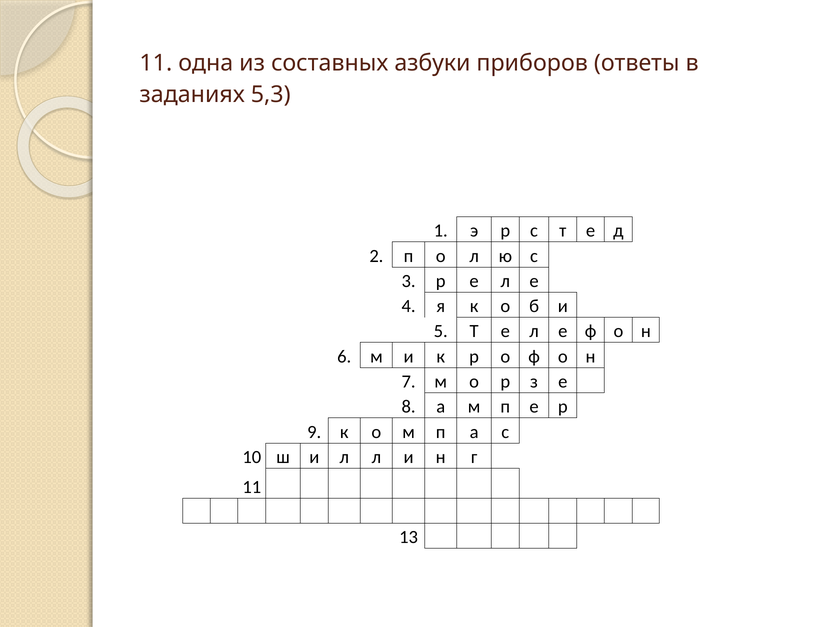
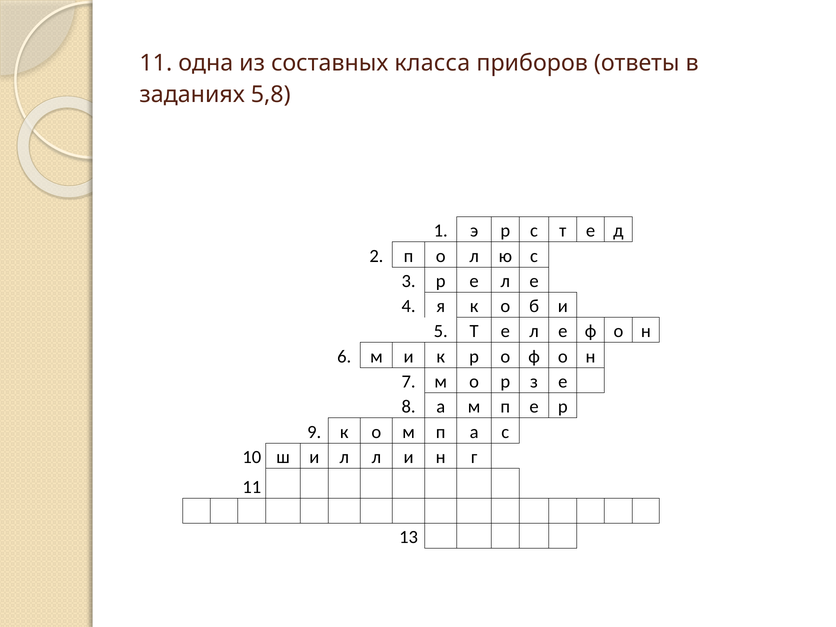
азбуки: азбуки -> класса
5,3: 5,3 -> 5,8
